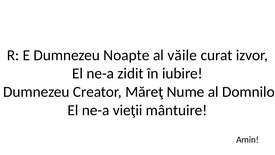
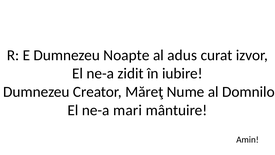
văile: văile -> adus
vieţii: vieţii -> mari
